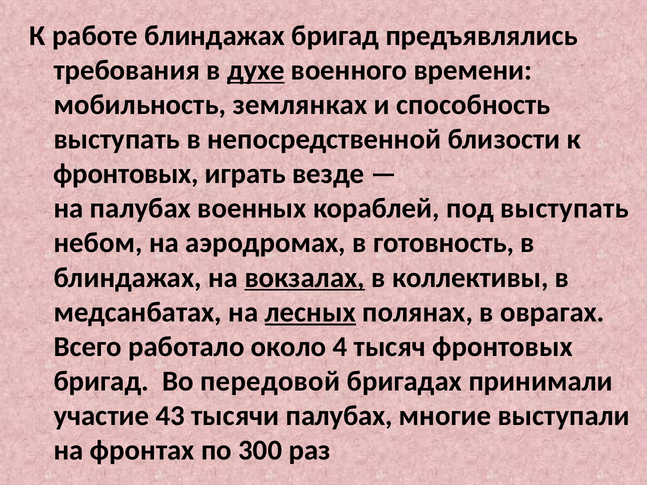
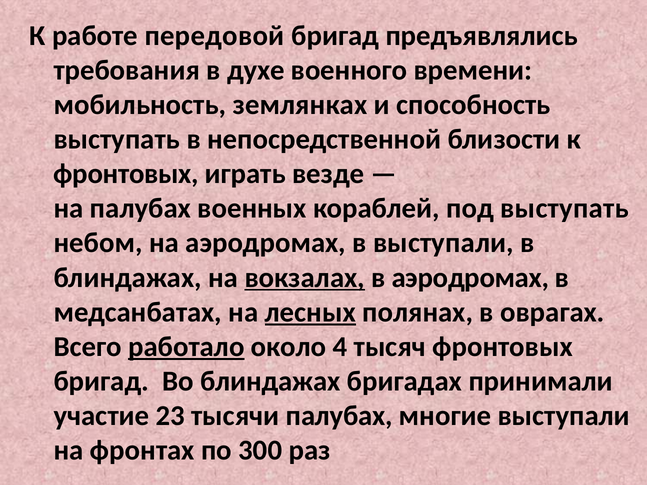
работе блиндажах: блиндажах -> передовой
духе underline: present -> none
в готовность: готовность -> выступали
в коллективы: коллективы -> аэродромах
работало underline: none -> present
Во передовой: передовой -> блиндажах
43: 43 -> 23
